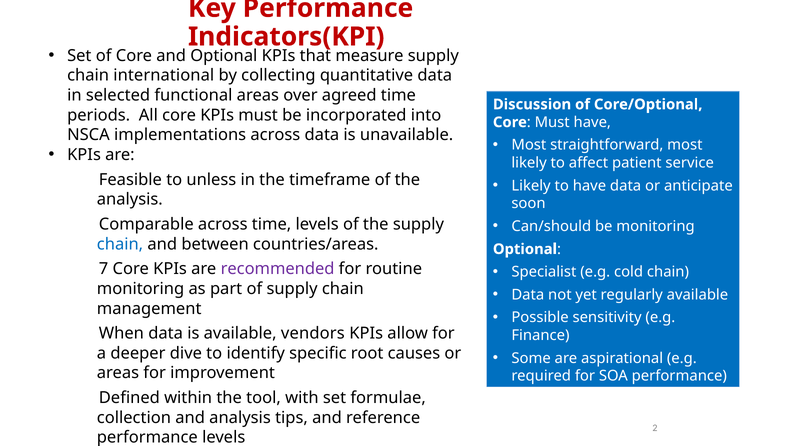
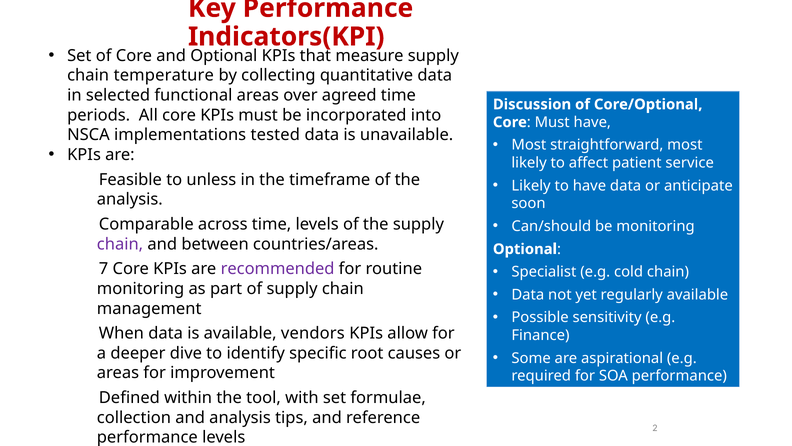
international: international -> temperature
implementations across: across -> tested
chain at (120, 244) colour: blue -> purple
